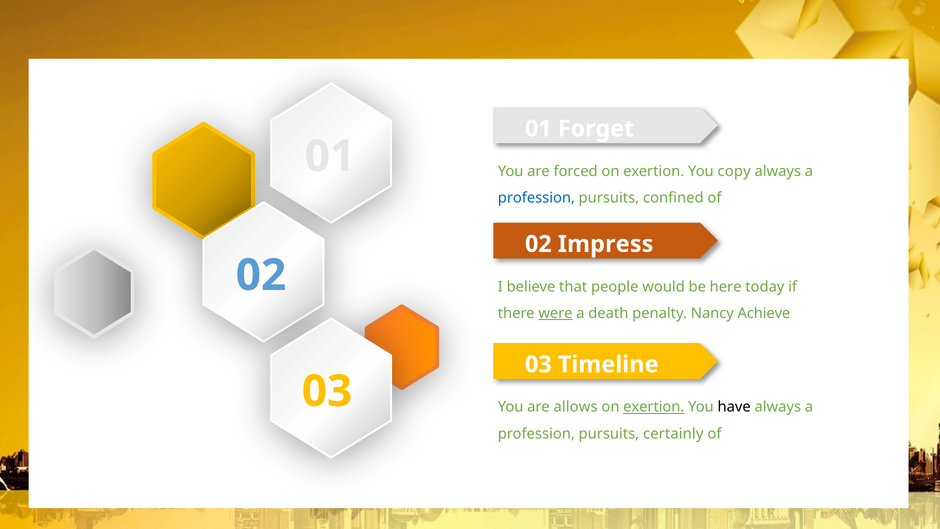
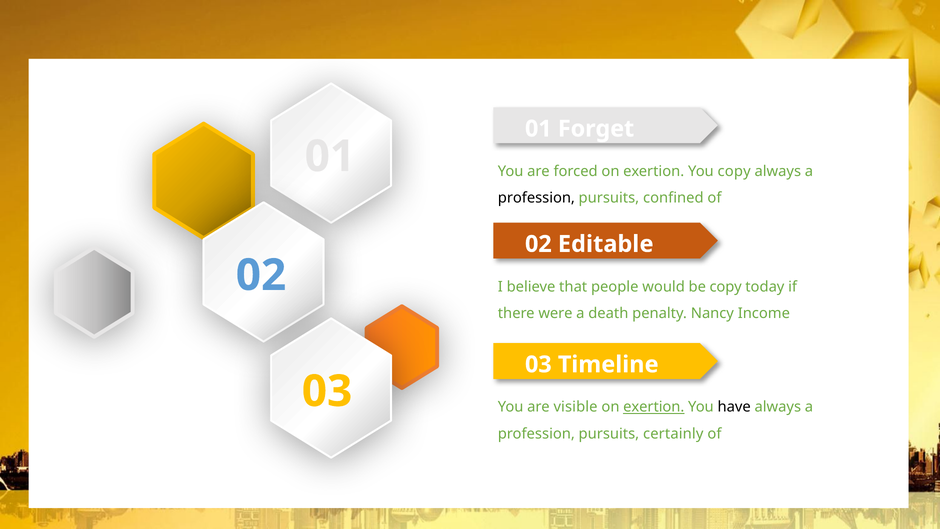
profession at (536, 198) colour: blue -> black
Impress: Impress -> Editable
be here: here -> copy
were underline: present -> none
Achieve: Achieve -> Income
allows: allows -> visible
